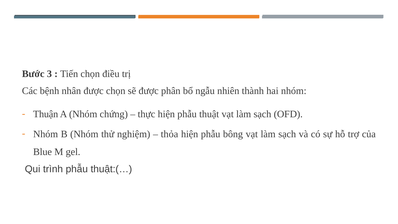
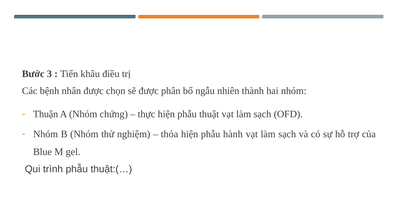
Tiến chọn: chọn -> khâu
bông: bông -> hành
